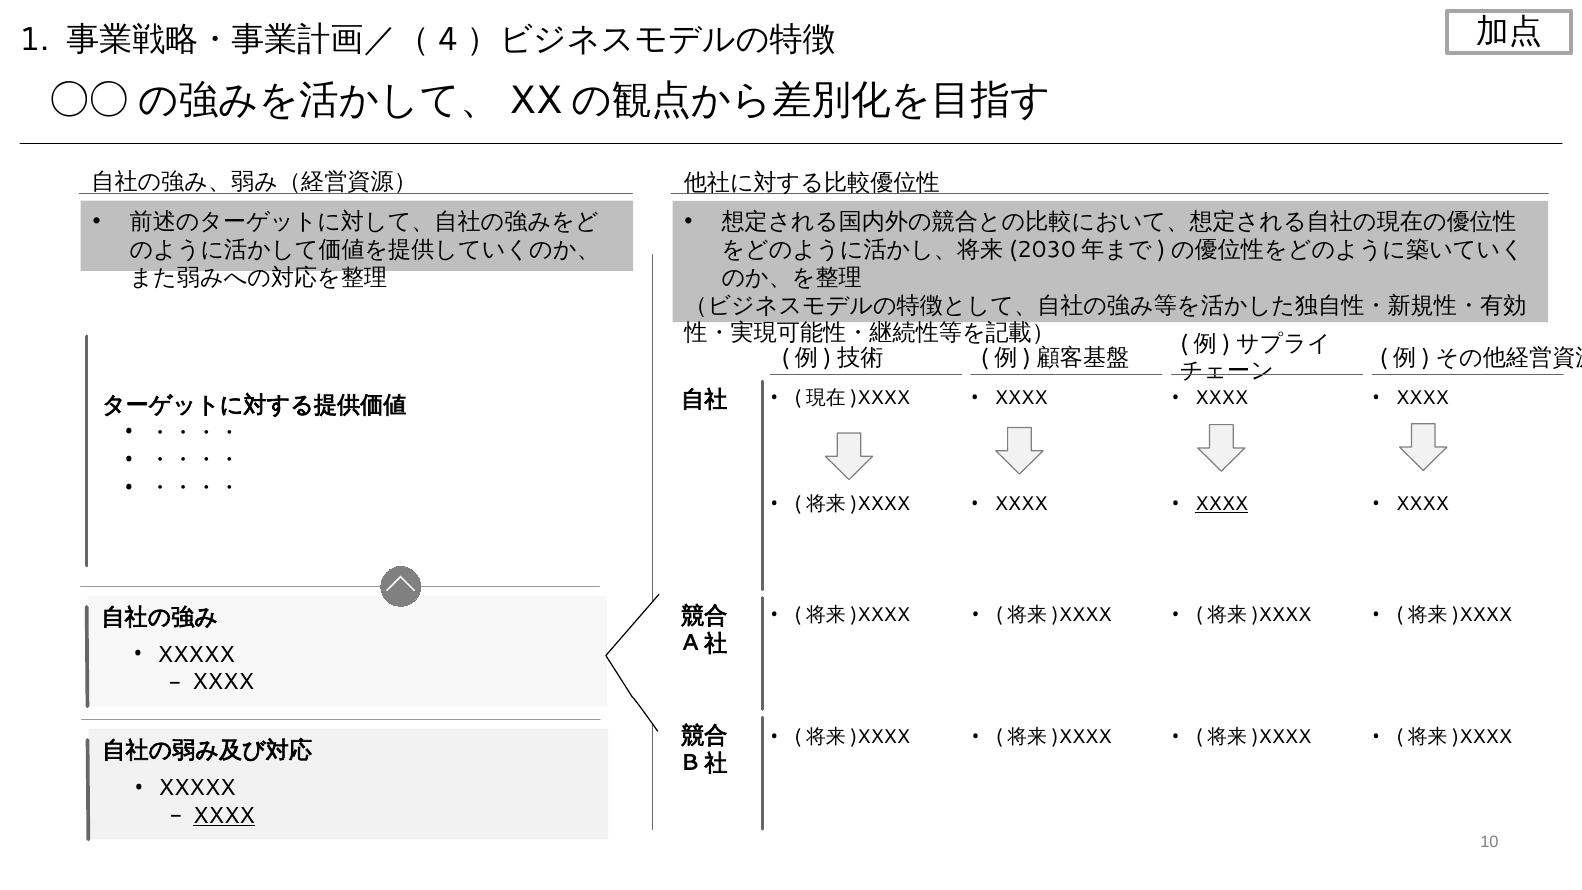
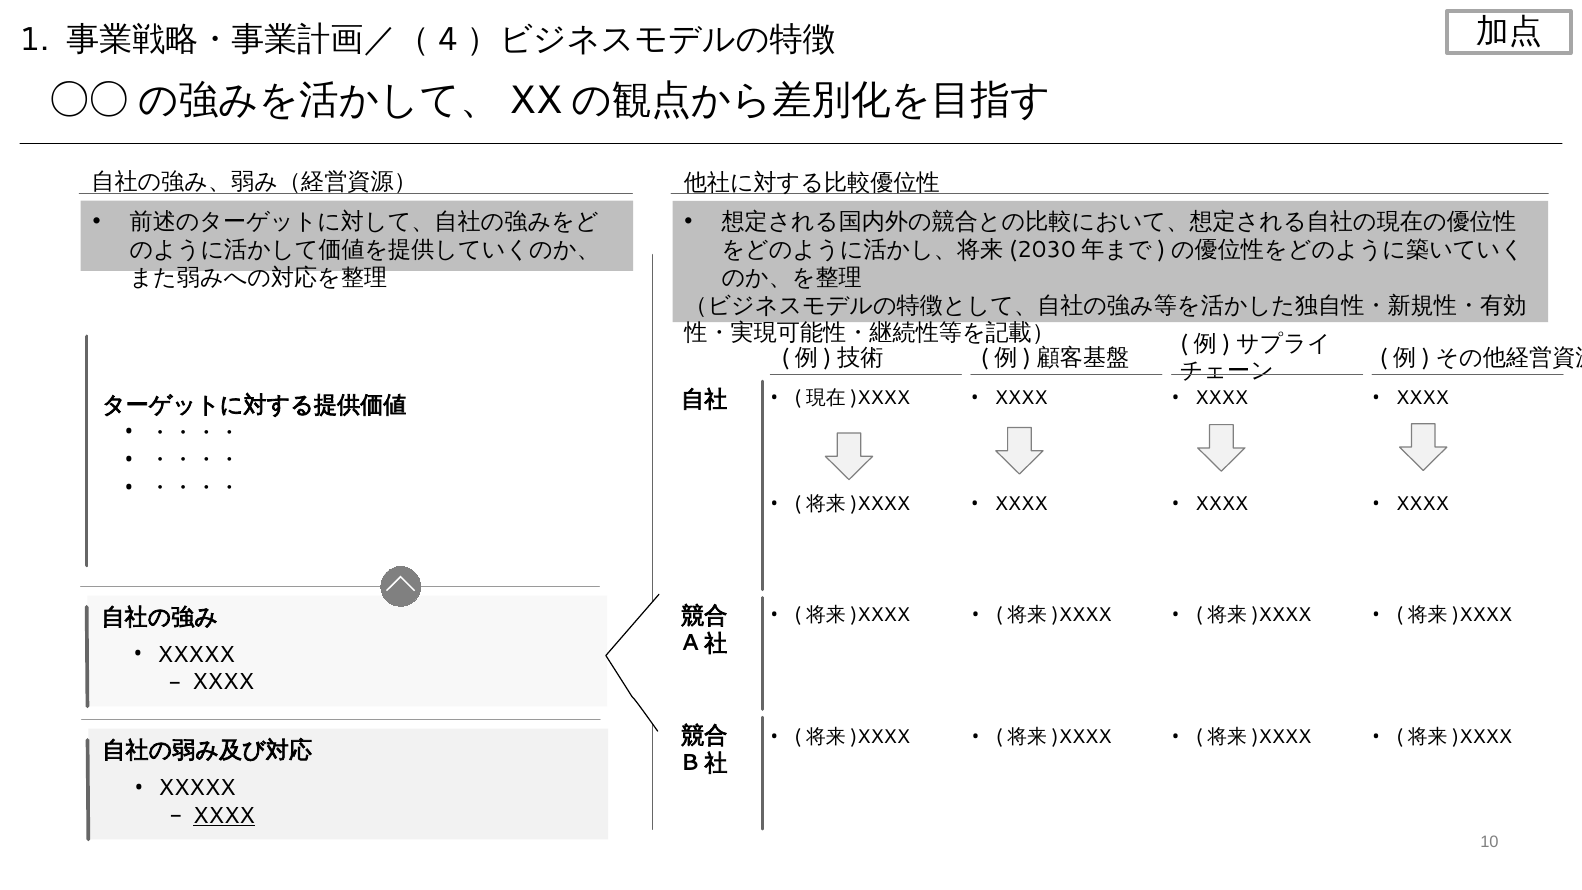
XXXX at (1222, 504) underline: present -> none
